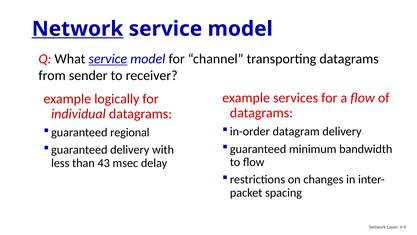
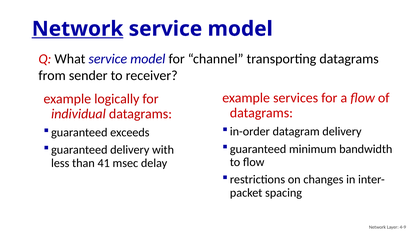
service at (108, 59) underline: present -> none
regional: regional -> exceeds
43: 43 -> 41
